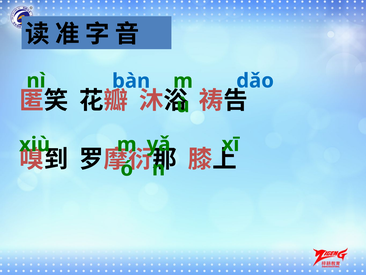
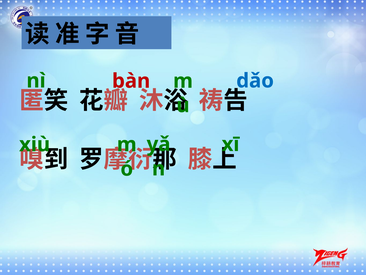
bàn colour: blue -> red
